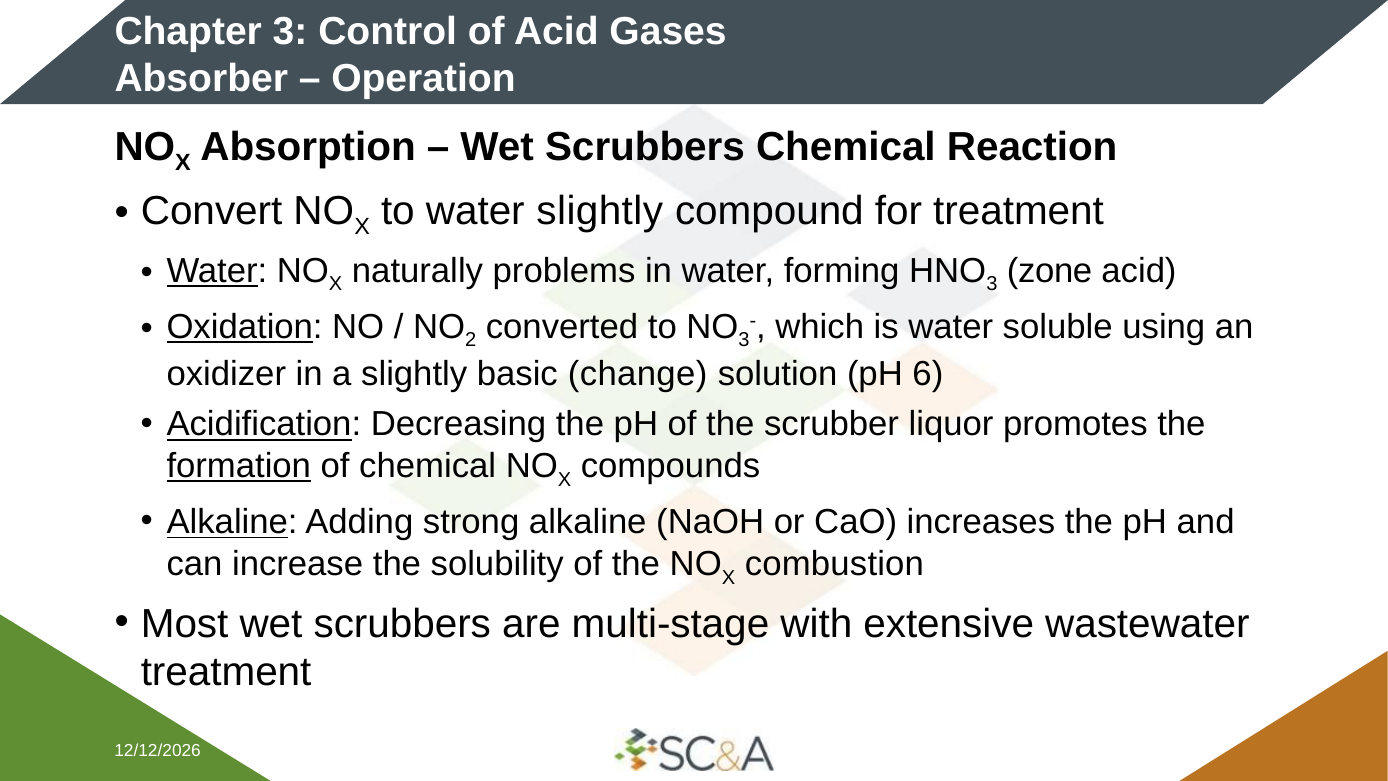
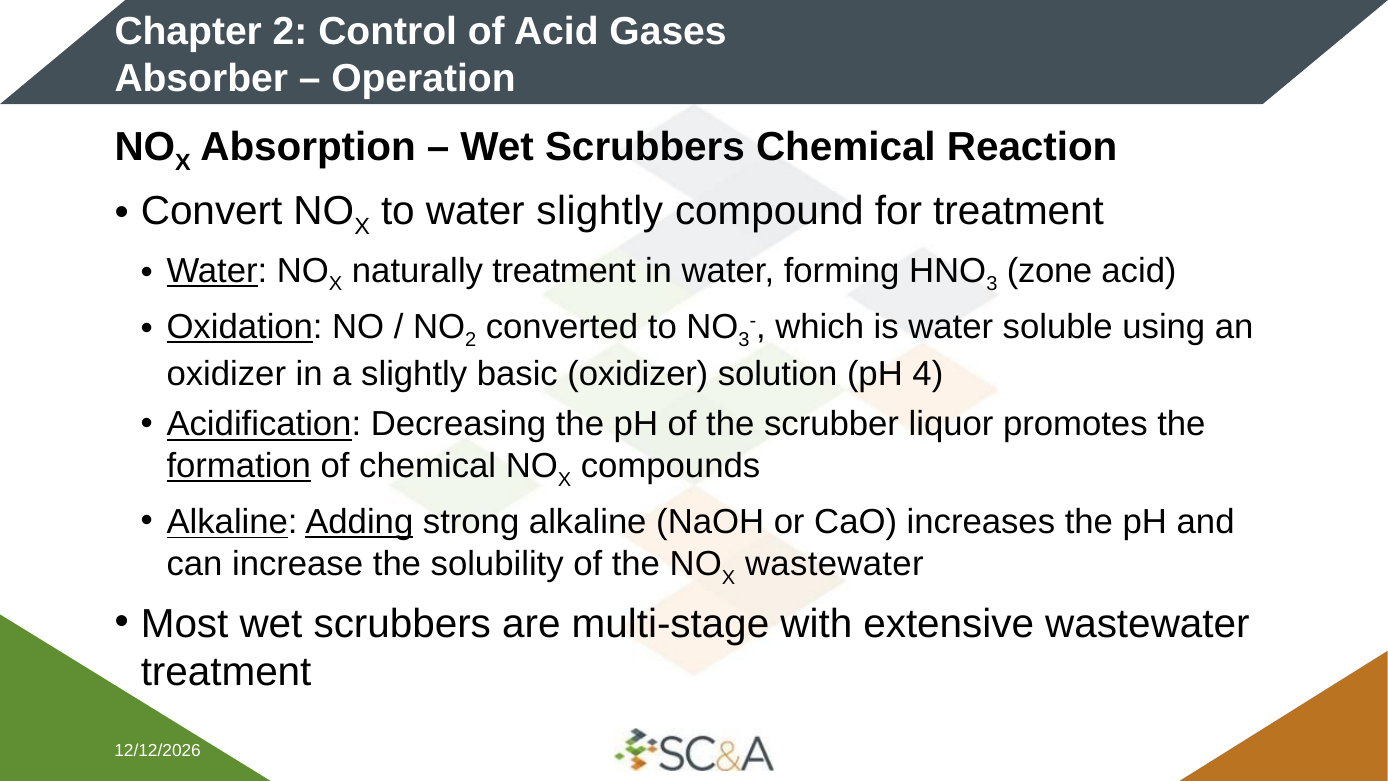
Chapter 3: 3 -> 2
naturally problems: problems -> treatment
basic change: change -> oxidizer
6: 6 -> 4
Adding underline: none -> present
combustion at (834, 564): combustion -> wastewater
